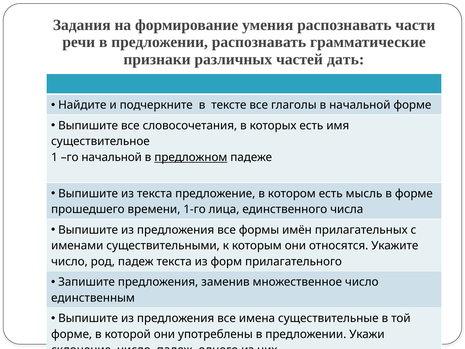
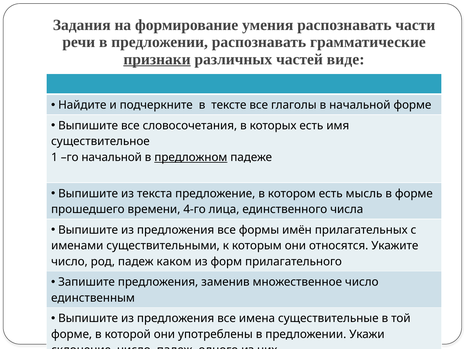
признаки underline: none -> present
дать: дать -> виде
1-го: 1-го -> 4-го
падеж текста: текста -> каком
